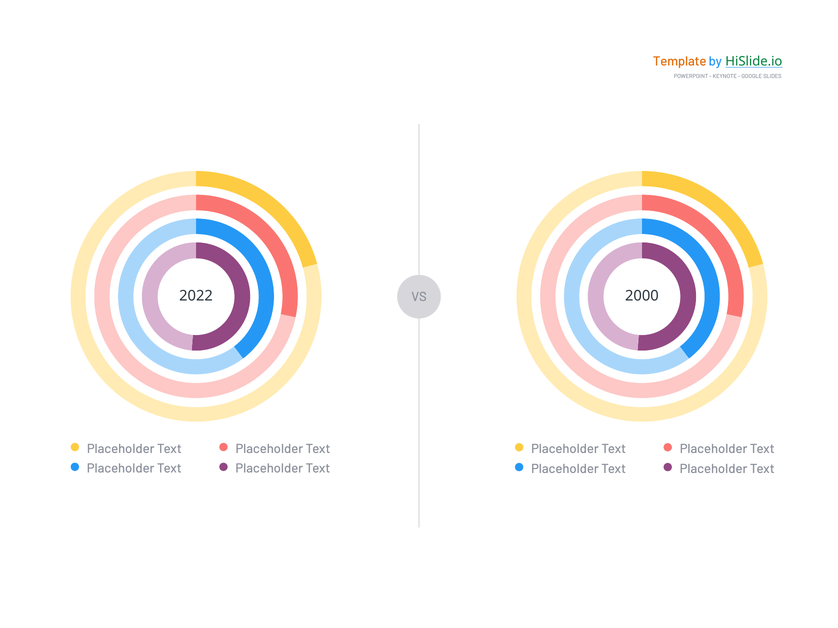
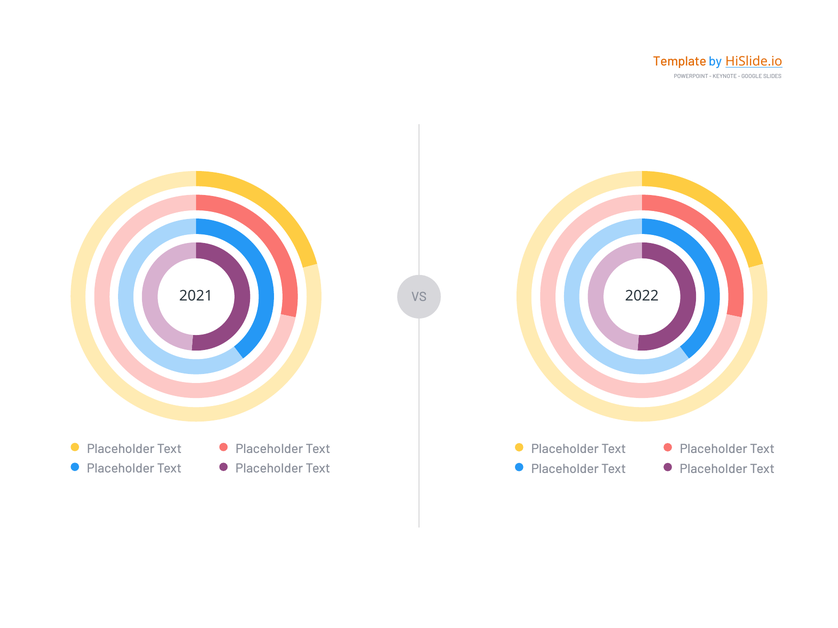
HiSlide.io colour: green -> orange
2022: 2022 -> 2021
2000: 2000 -> 2022
